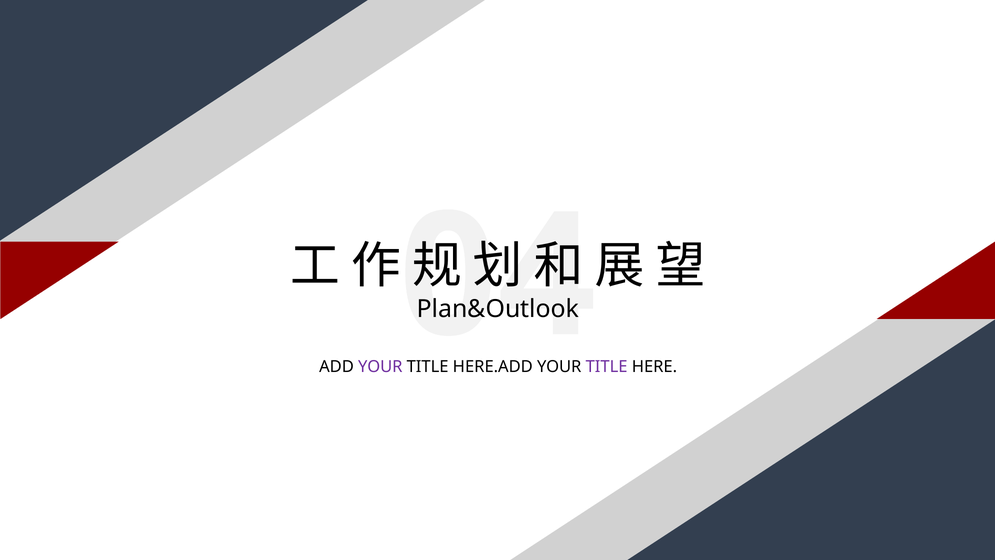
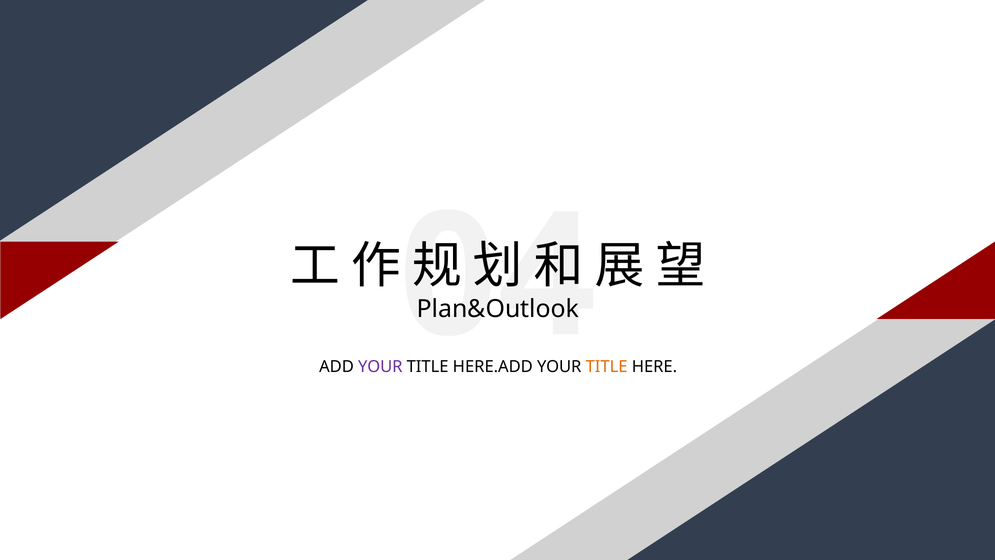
TITLE at (607, 366) colour: purple -> orange
